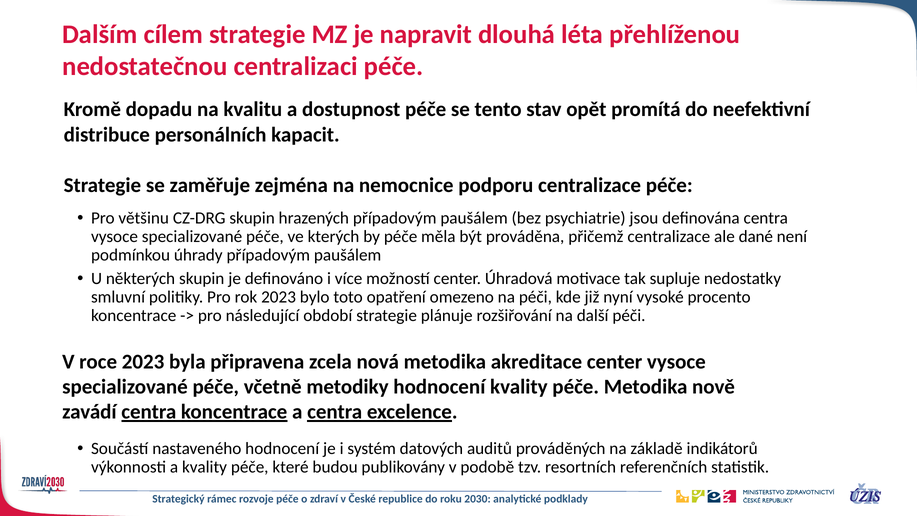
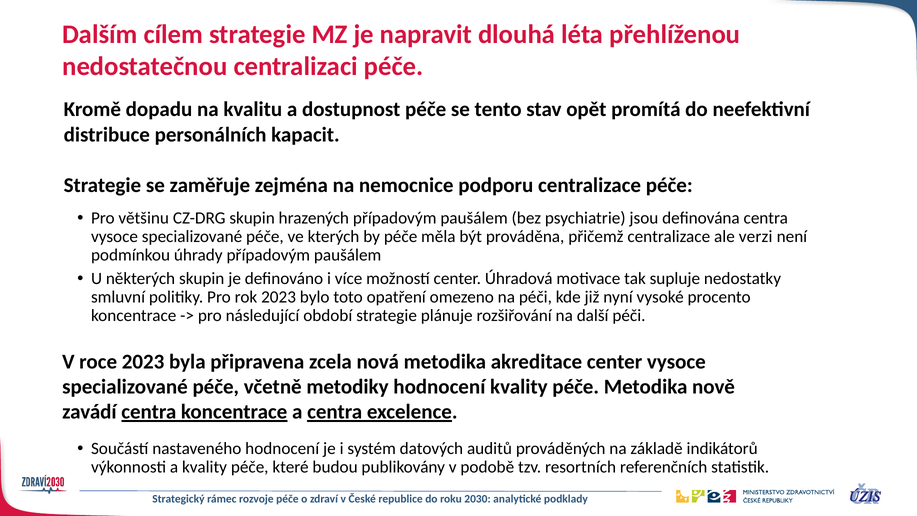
dané: dané -> verzi
